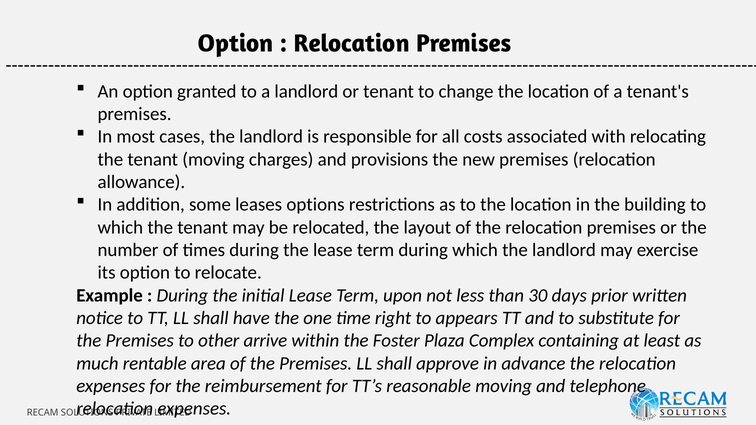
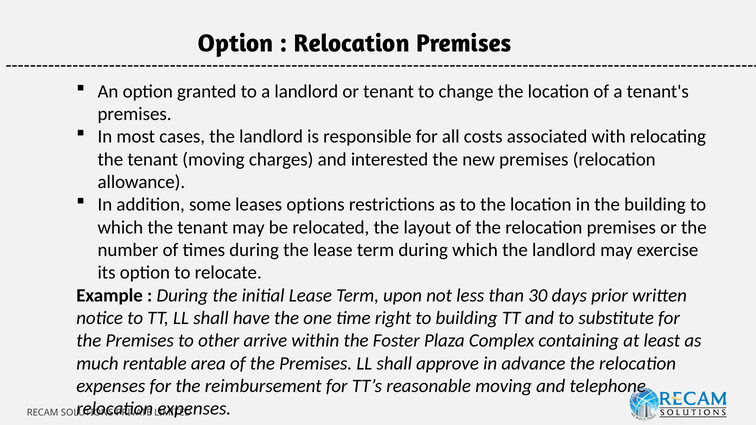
provisions: provisions -> interested
to appears: appears -> building
